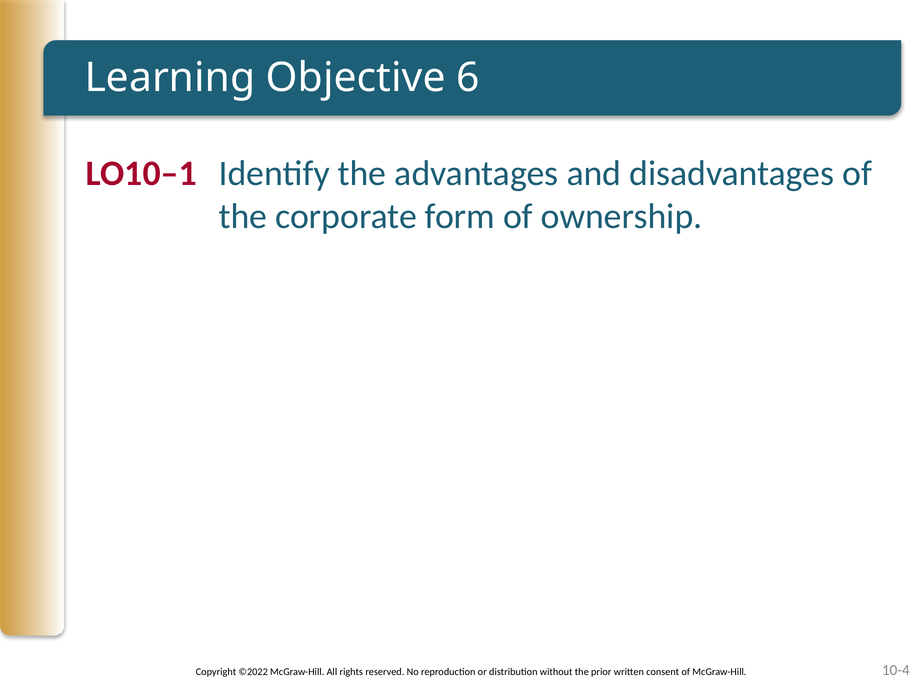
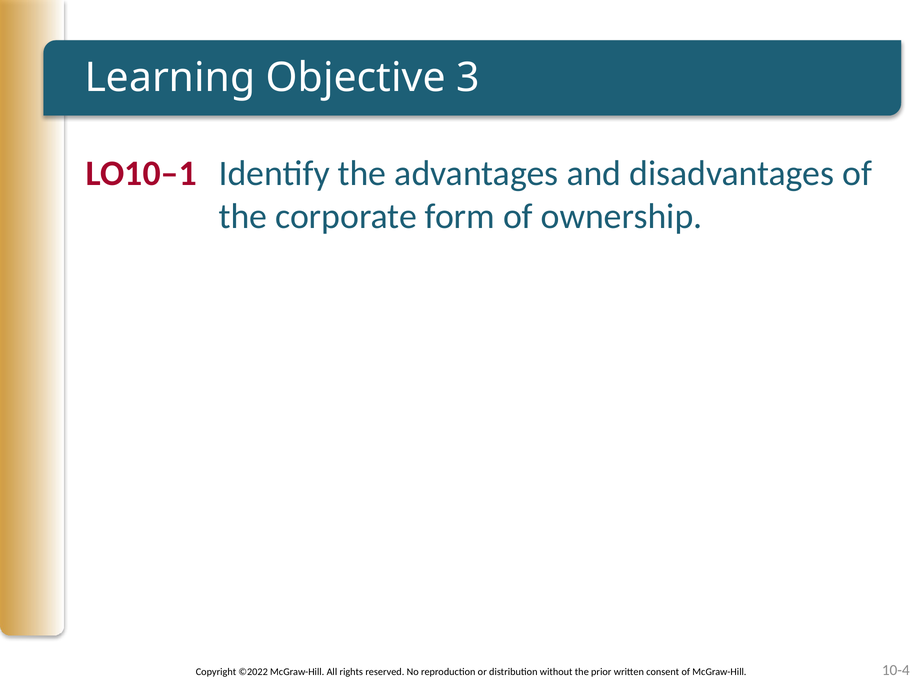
6: 6 -> 3
